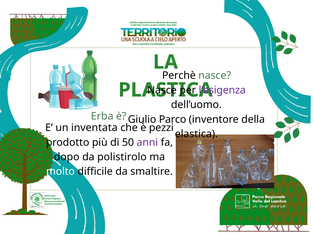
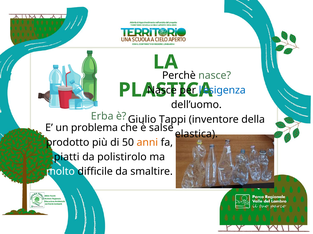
l’esigenza colour: purple -> blue
Parco: Parco -> Tappi
inventata: inventata -> problema
pezzi: pezzi -> salse
anni colour: purple -> orange
dopo: dopo -> piatti
